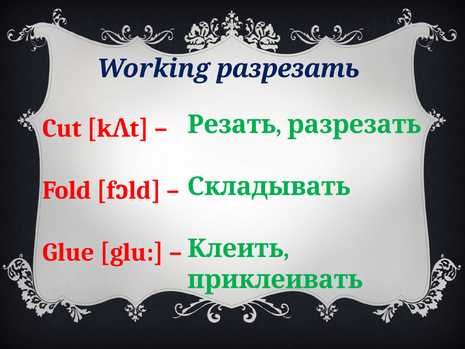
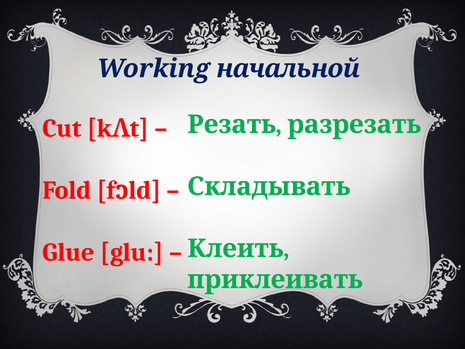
Working разрезать: разрезать -> начальной
